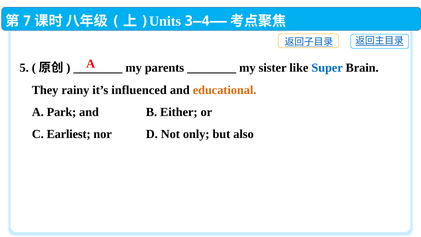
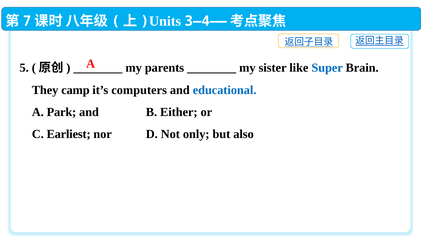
rainy: rainy -> camp
influenced: influenced -> computers
educational colour: orange -> blue
